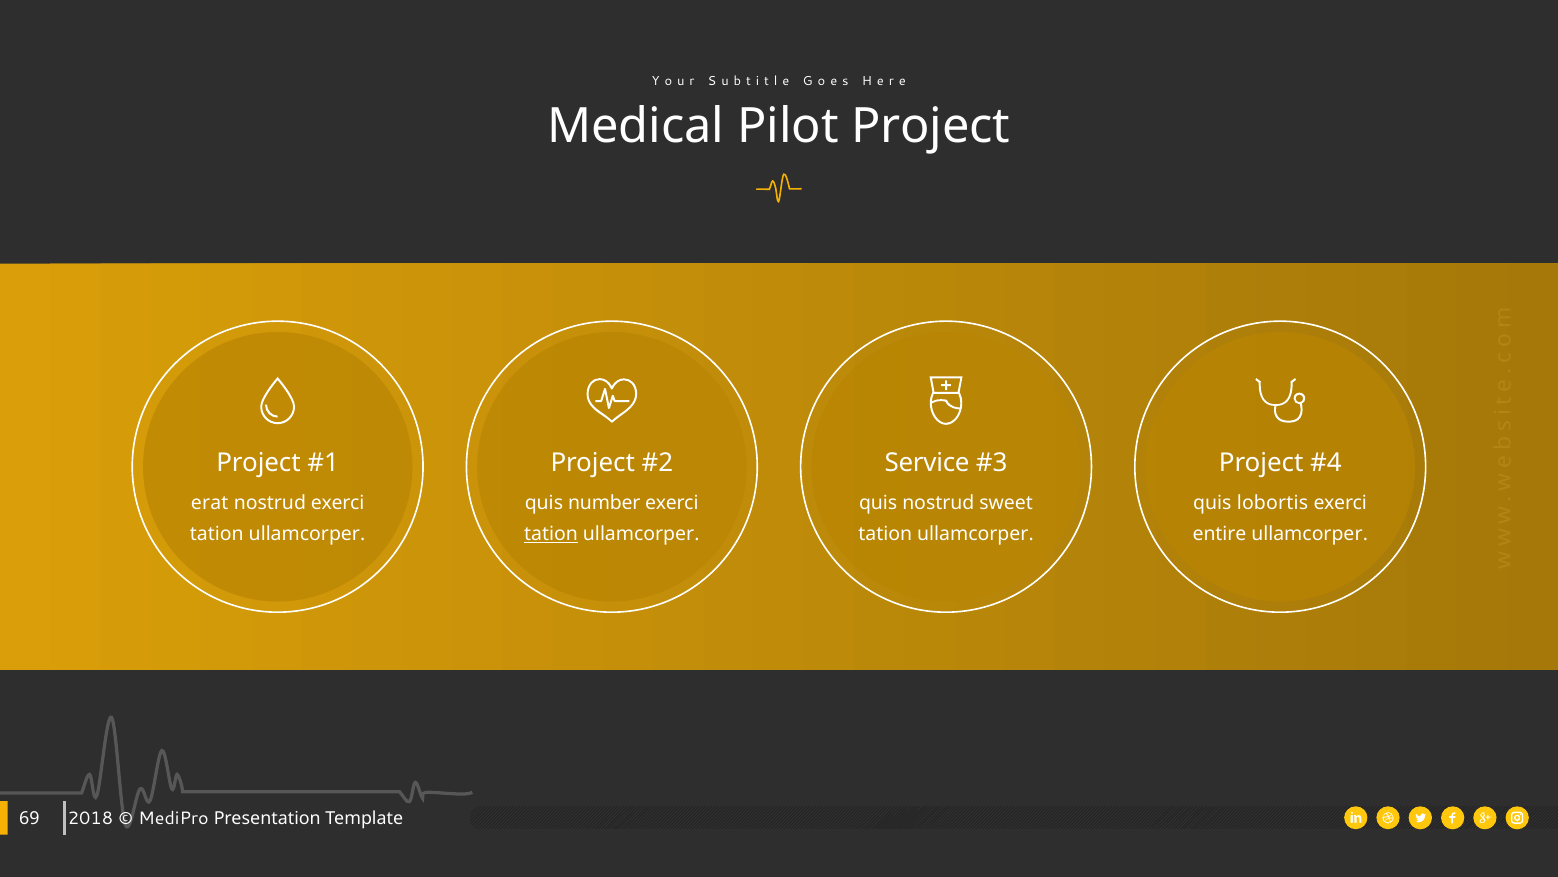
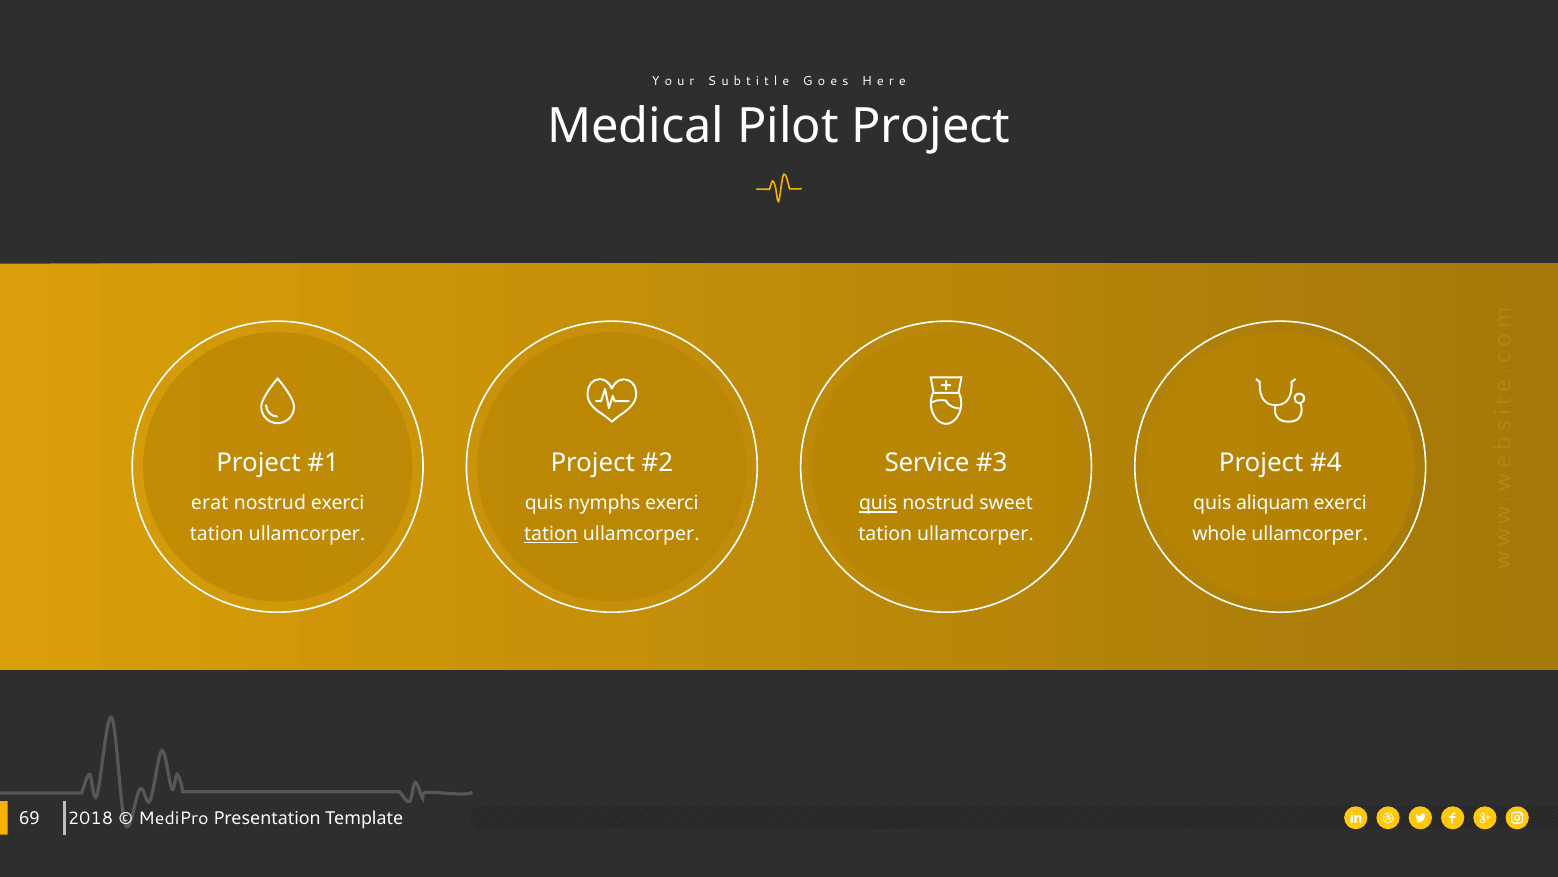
number: number -> nymphs
quis at (878, 503) underline: none -> present
lobortis: lobortis -> aliquam
entire: entire -> whole
